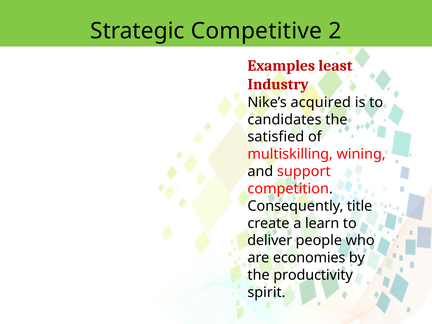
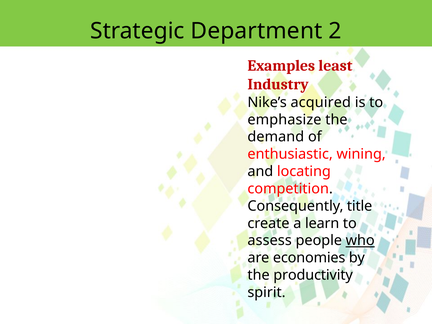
Competitive: Competitive -> Department
candidates: candidates -> emphasize
satisfied: satisfied -> demand
multiskilling: multiskilling -> enthusiastic
support: support -> locating
deliver: deliver -> assess
who underline: none -> present
